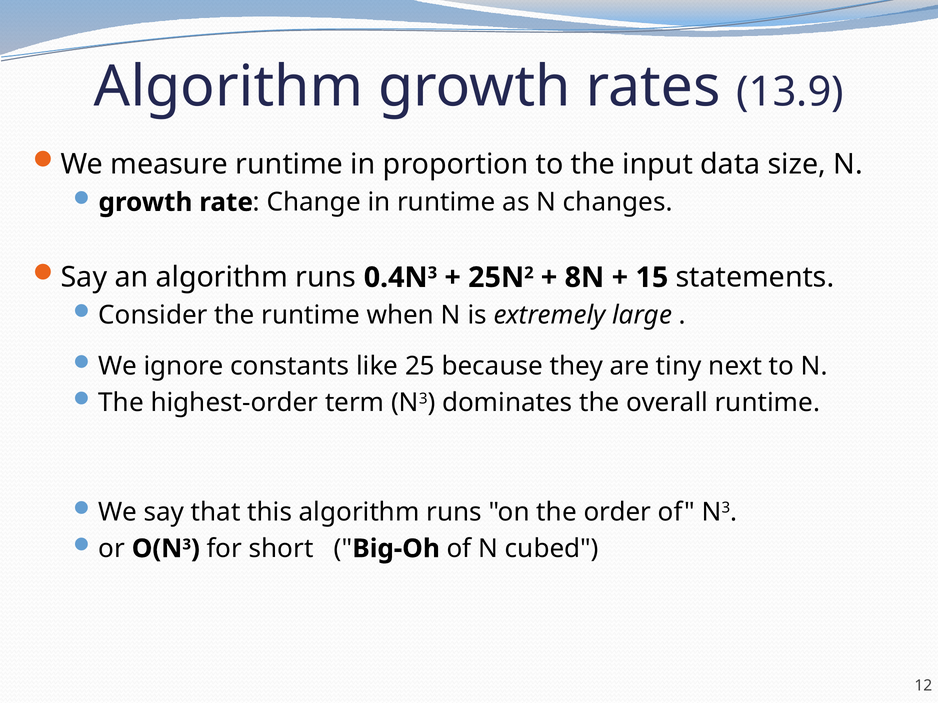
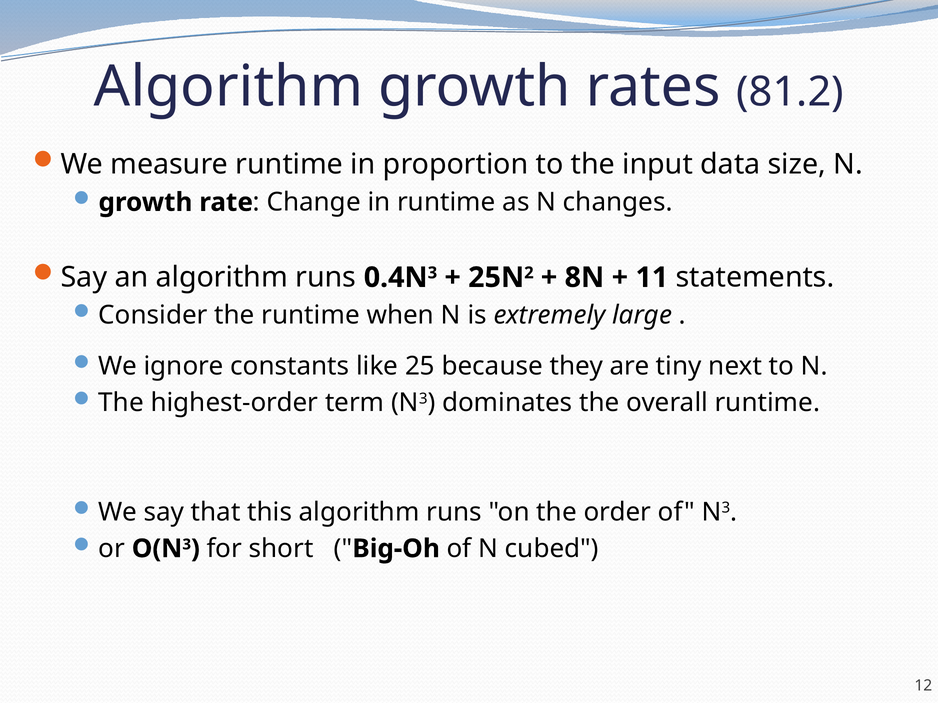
13.9: 13.9 -> 81.2
15: 15 -> 11
